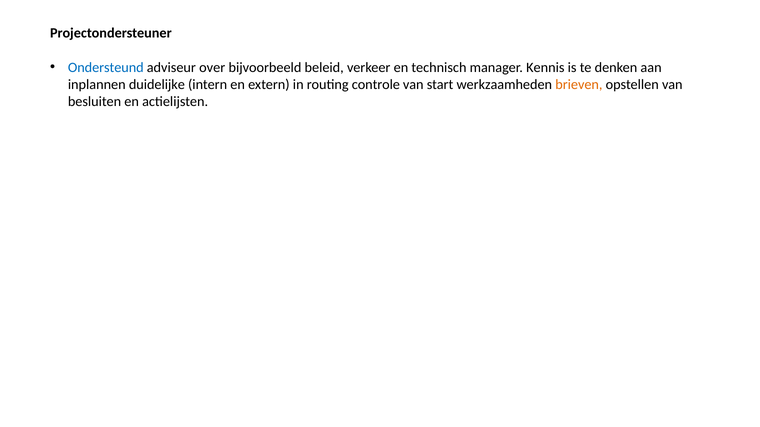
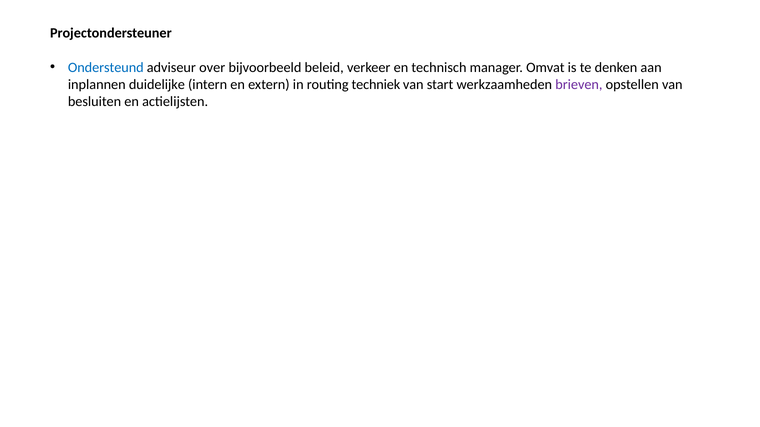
Kennis: Kennis -> Omvat
controle: controle -> techniek
brieven colour: orange -> purple
